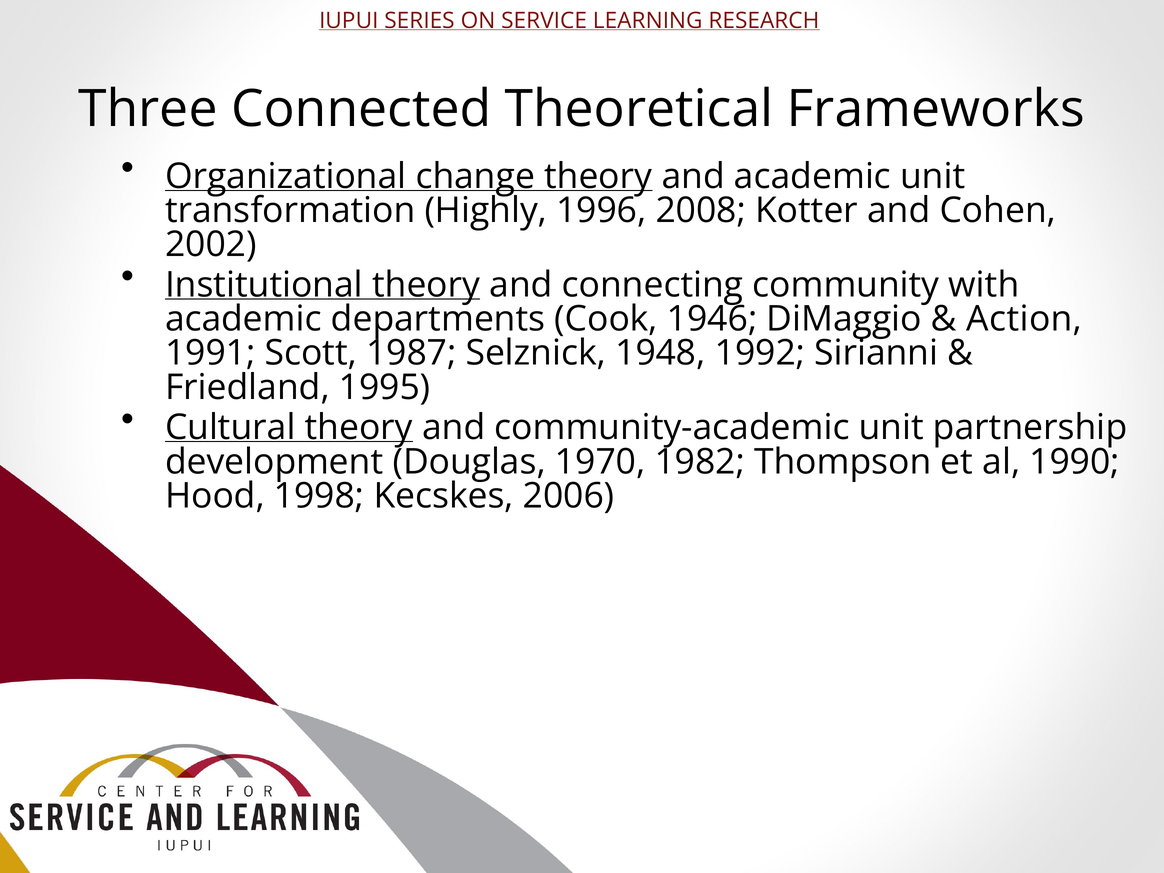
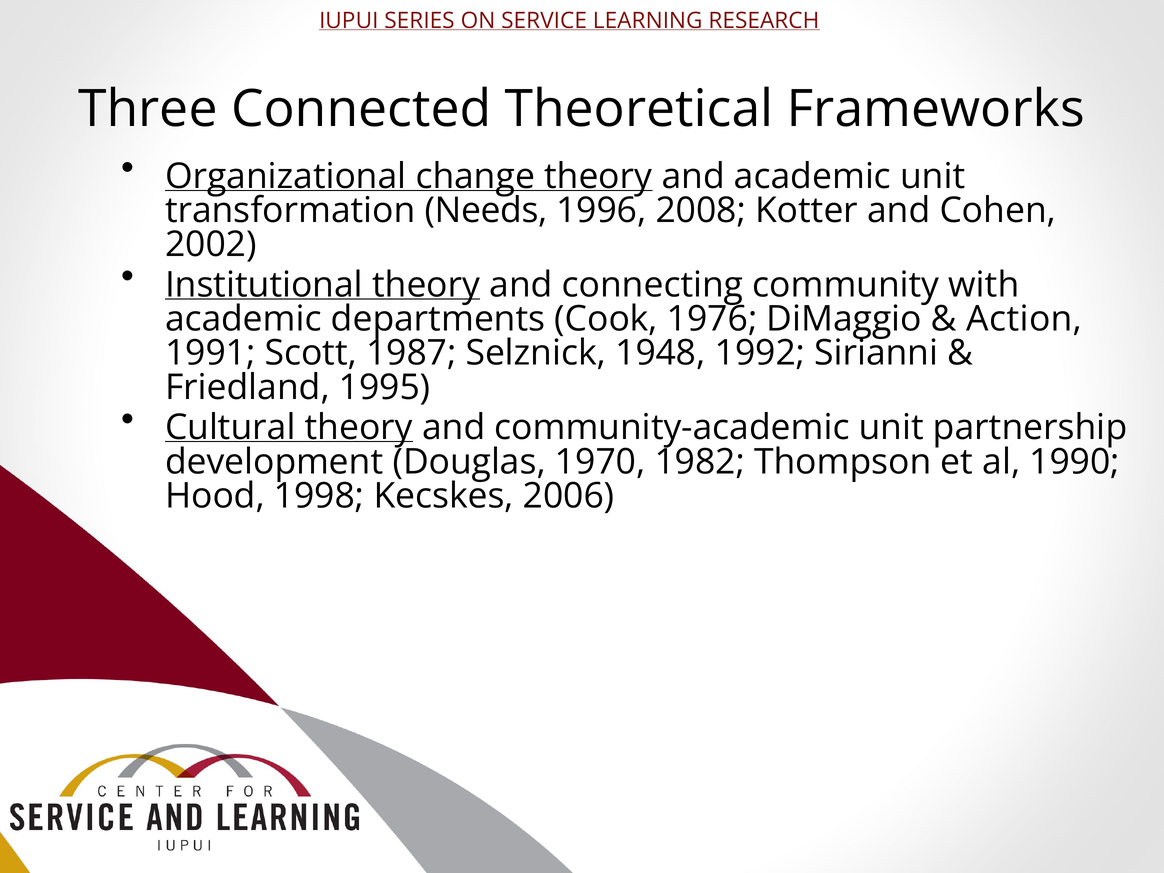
Highly: Highly -> Needs
1946: 1946 -> 1976
